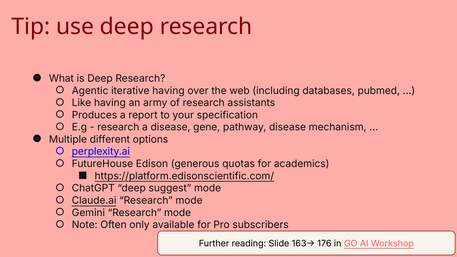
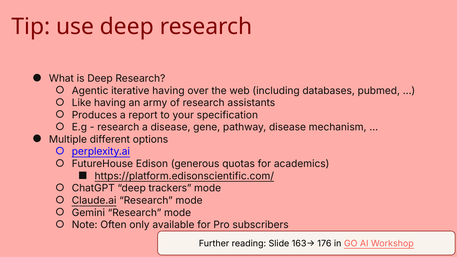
suggest: suggest -> trackers
